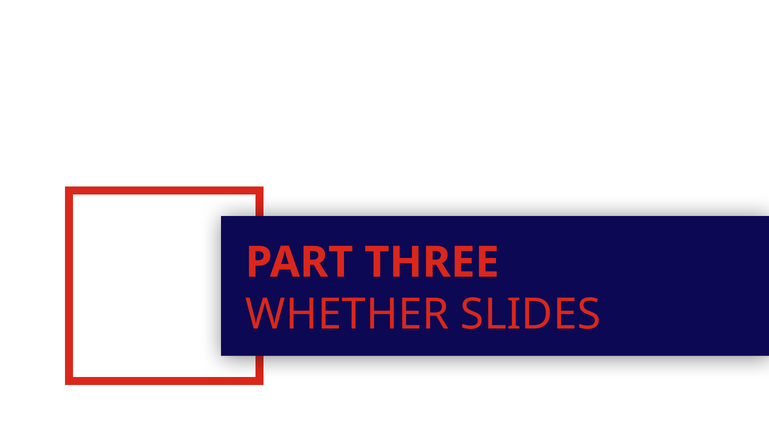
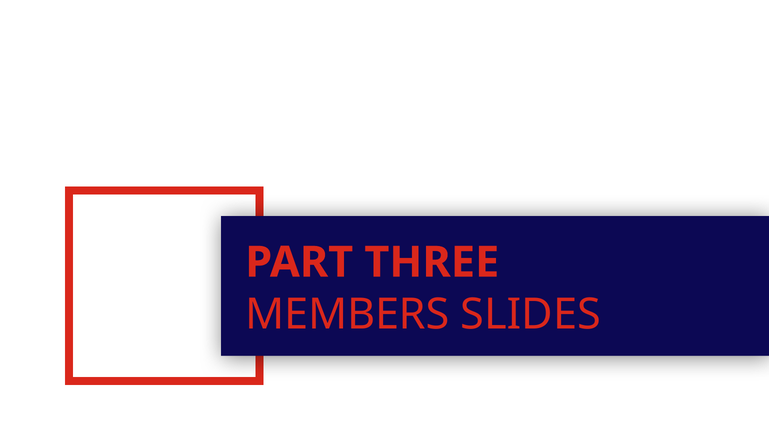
WHETHER: WHETHER -> MEMBERS
